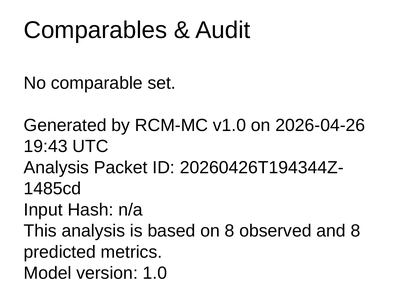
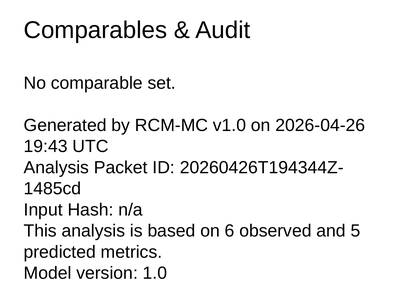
on 8: 8 -> 6
and 8: 8 -> 5
